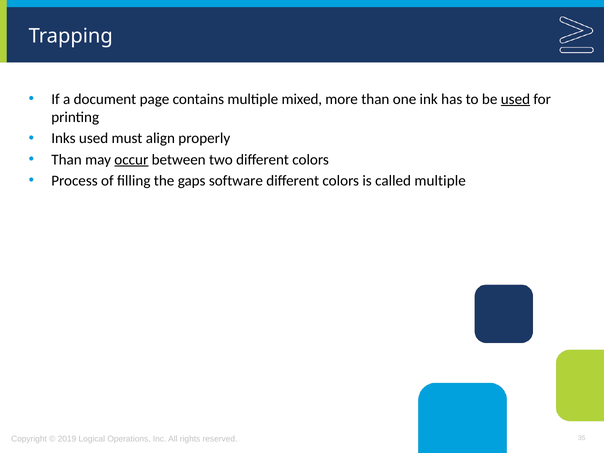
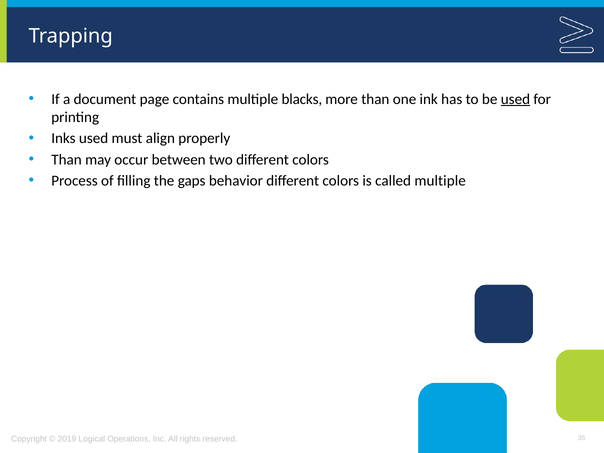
mixed: mixed -> blacks
occur underline: present -> none
software: software -> behavior
